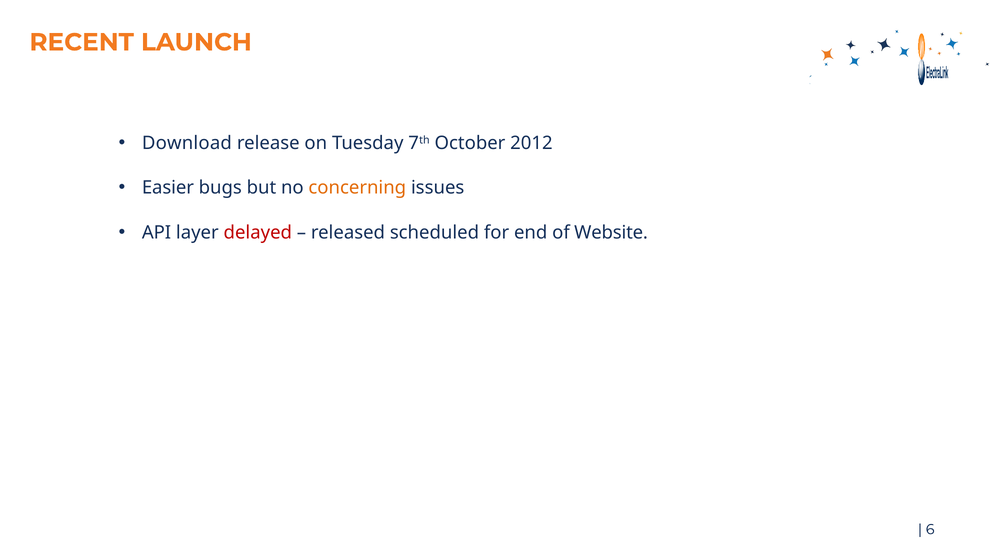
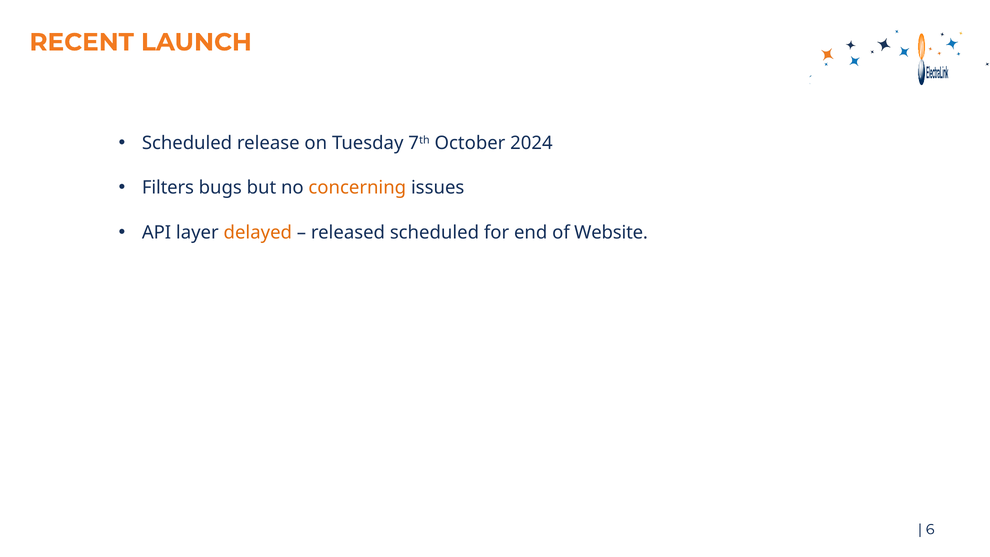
Download at (187, 143): Download -> Scheduled
2012: 2012 -> 2024
Easier: Easier -> Filters
delayed colour: red -> orange
